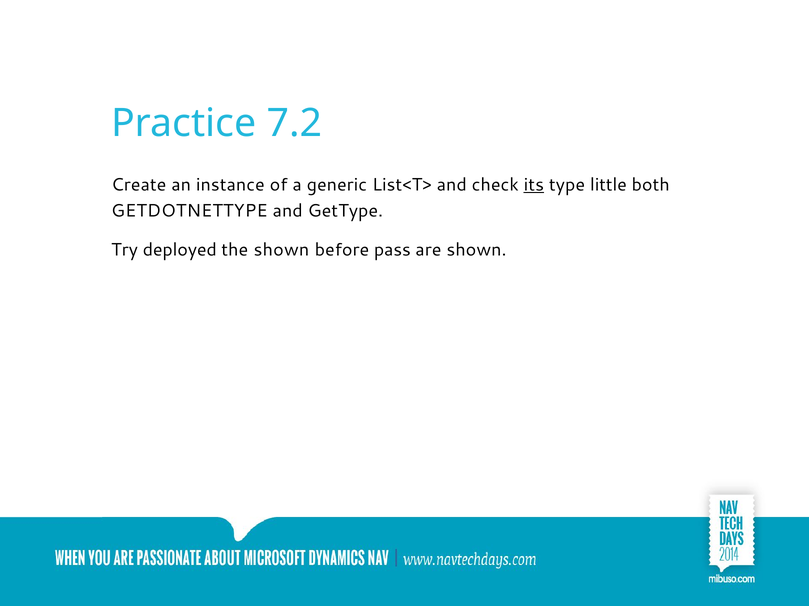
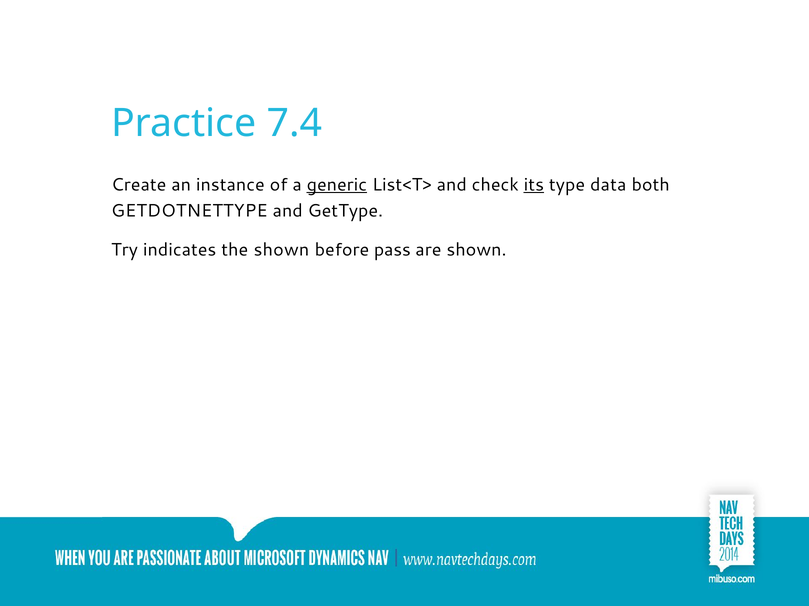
7.2: 7.2 -> 7.4
generic underline: none -> present
little: little -> data
deployed: deployed -> indicates
